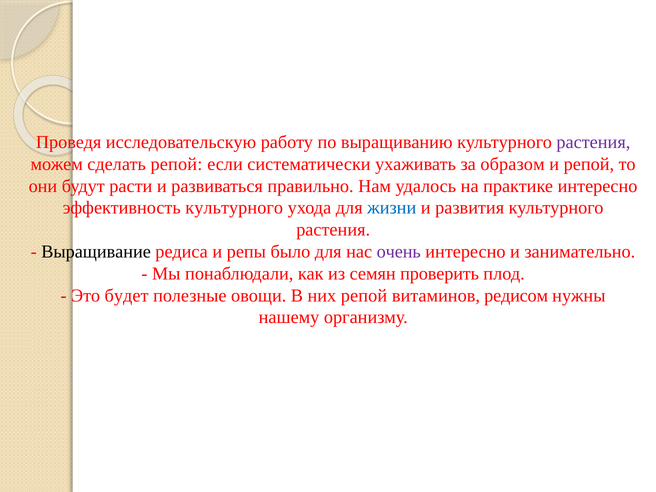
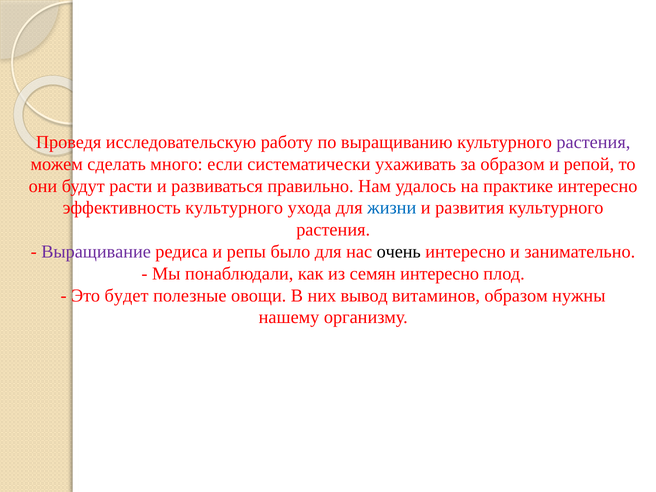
сделать репой: репой -> много
Выращивание colour: black -> purple
очень colour: purple -> black
семян проверить: проверить -> интересно
них репой: репой -> вывод
витаминов редисом: редисом -> образом
